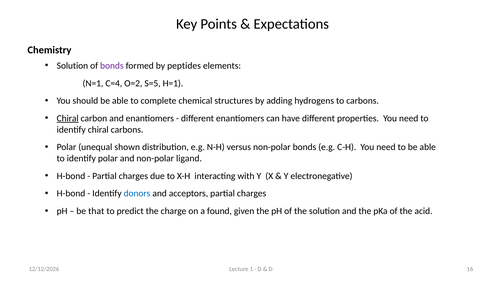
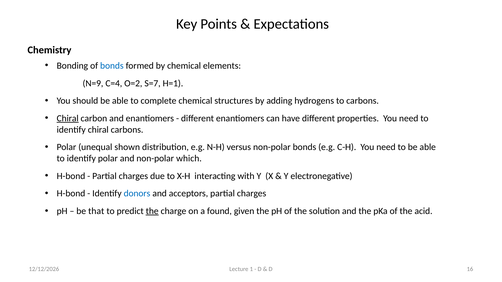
Solution at (72, 66): Solution -> Bonding
bonds at (112, 66) colour: purple -> blue
by peptides: peptides -> chemical
N=1: N=1 -> N=9
S=5: S=5 -> S=7
ligand: ligand -> which
the at (152, 211) underline: none -> present
